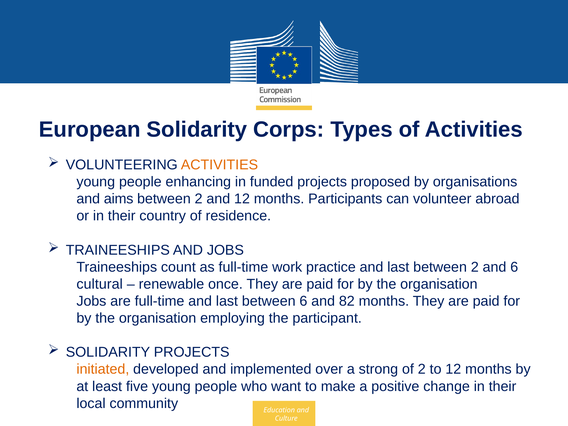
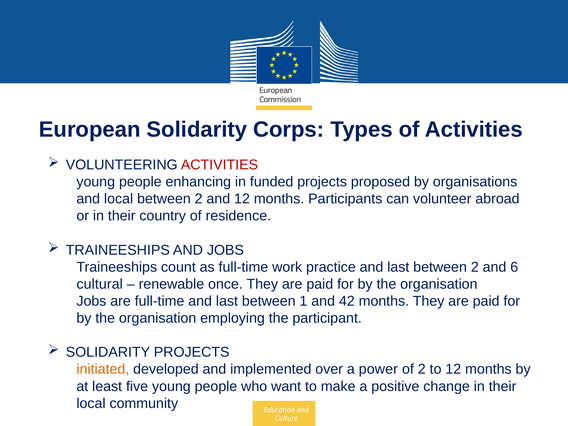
ACTIVITIES at (219, 165) colour: orange -> red
and aims: aims -> local
between 6: 6 -> 1
82: 82 -> 42
strong: strong -> power
